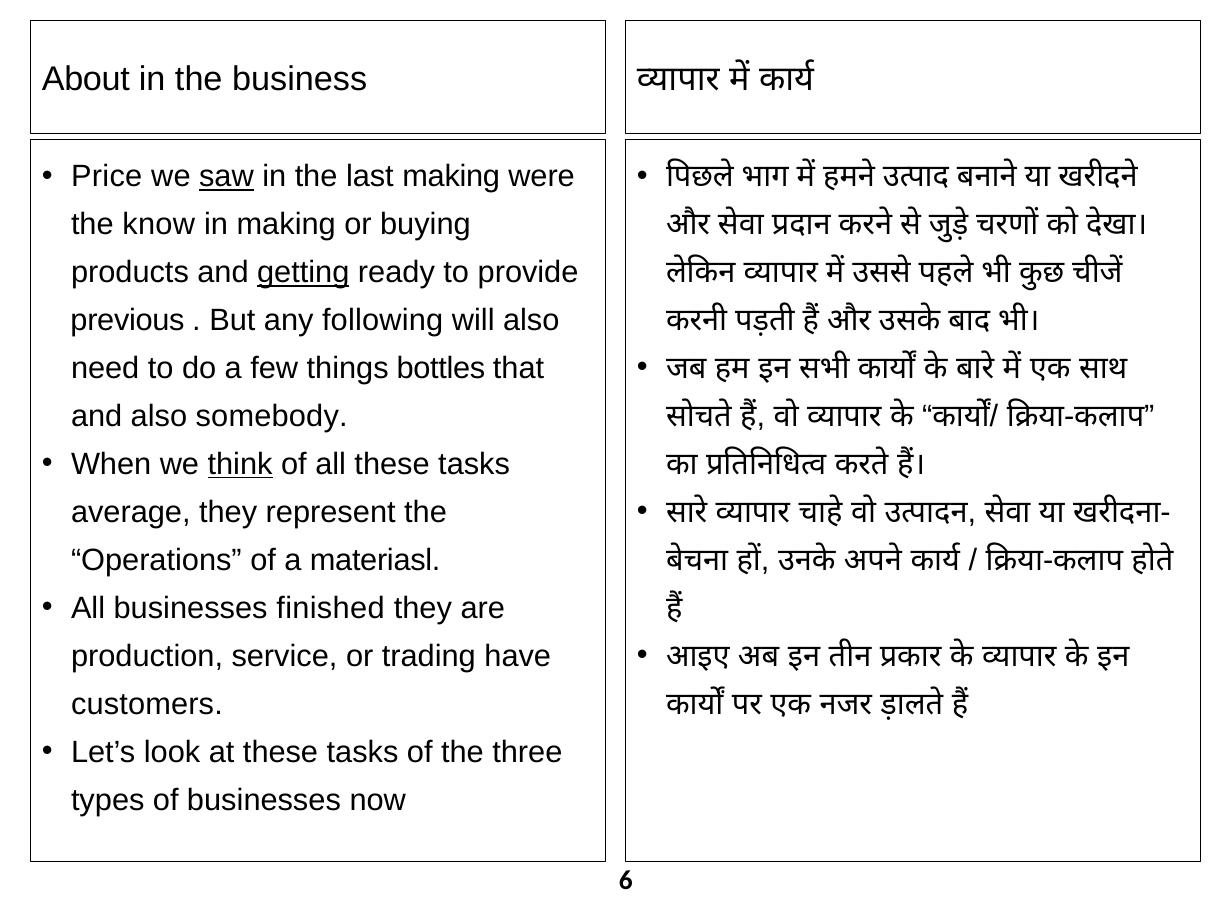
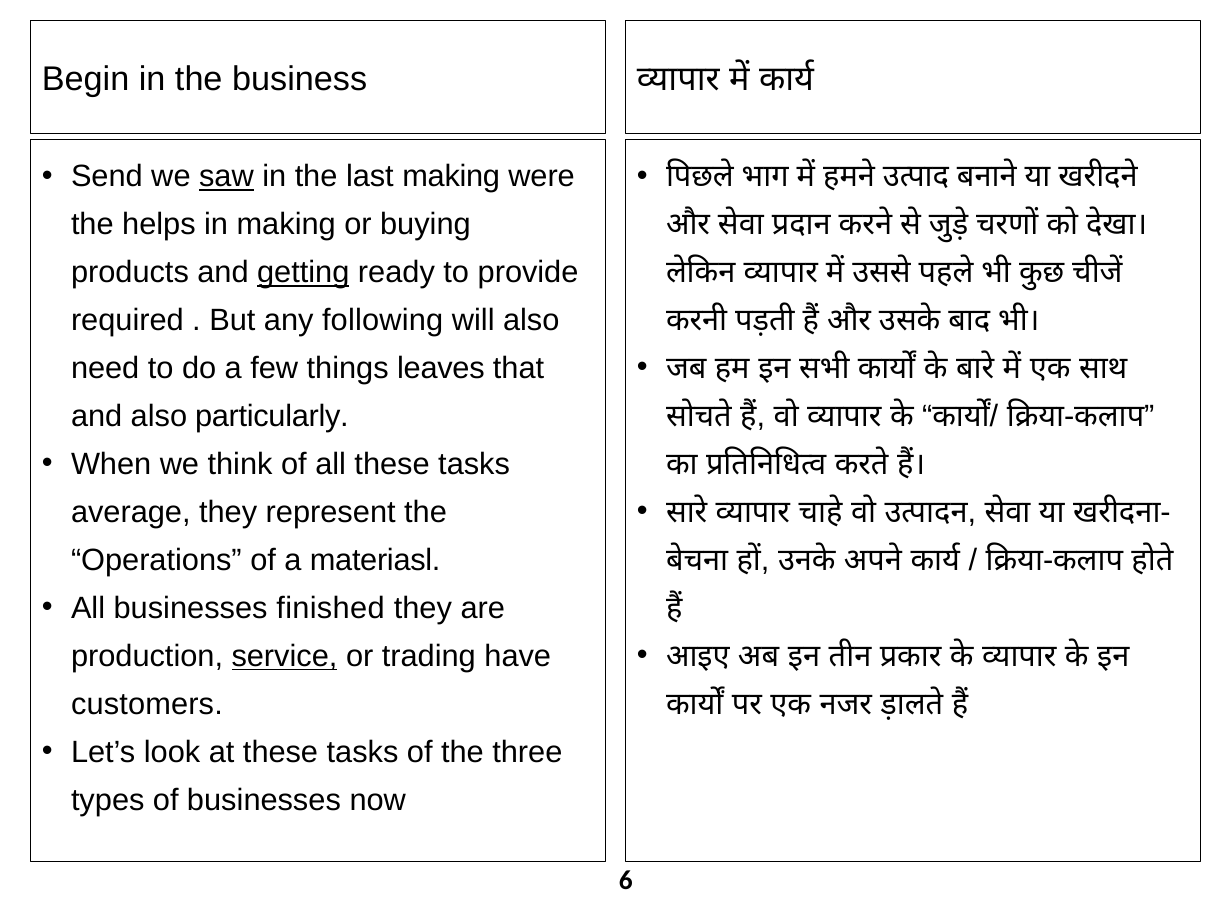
About: About -> Begin
Price: Price -> Send
know: know -> helps
previous: previous -> required
bottles: bottles -> leaves
somebody: somebody -> particularly
think underline: present -> none
service underline: none -> present
